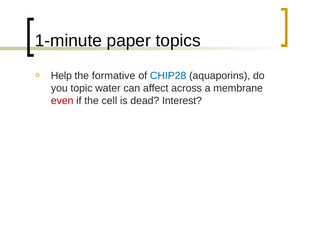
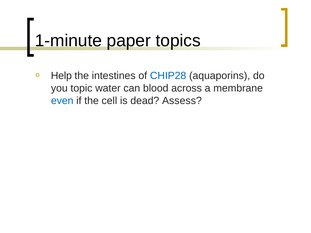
formative: formative -> intestines
affect: affect -> blood
even colour: red -> blue
Interest: Interest -> Assess
